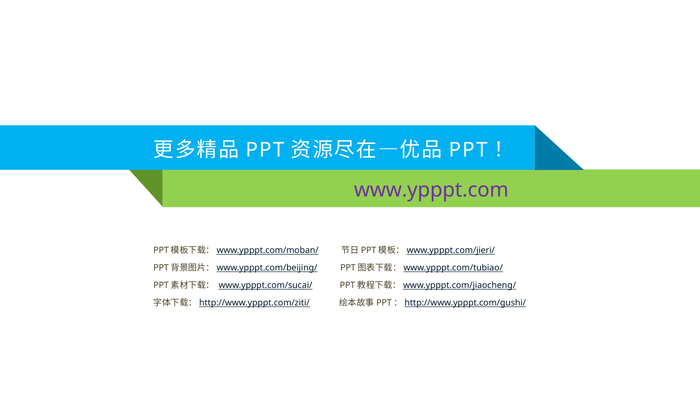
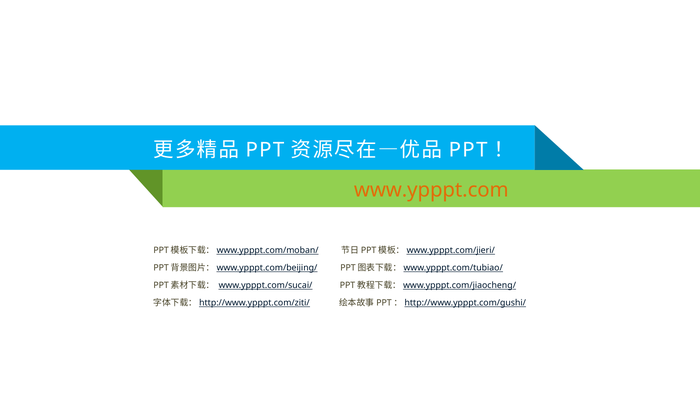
www.ypppt.com colour: purple -> orange
